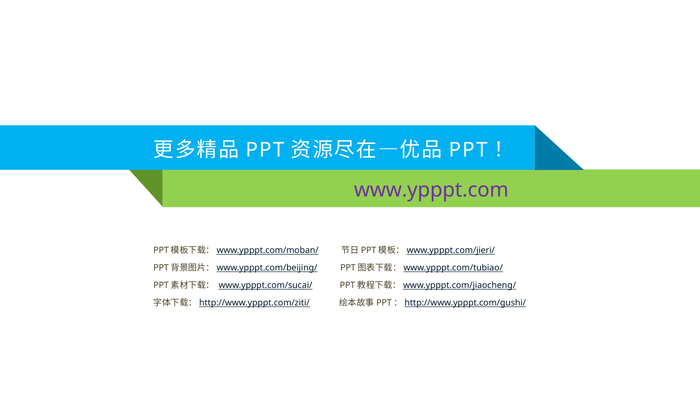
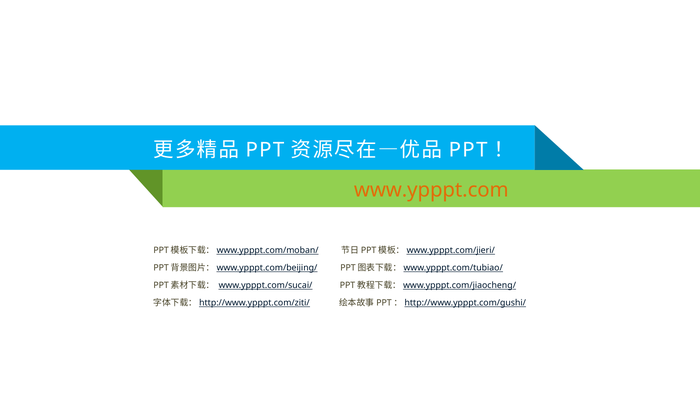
www.ypppt.com colour: purple -> orange
